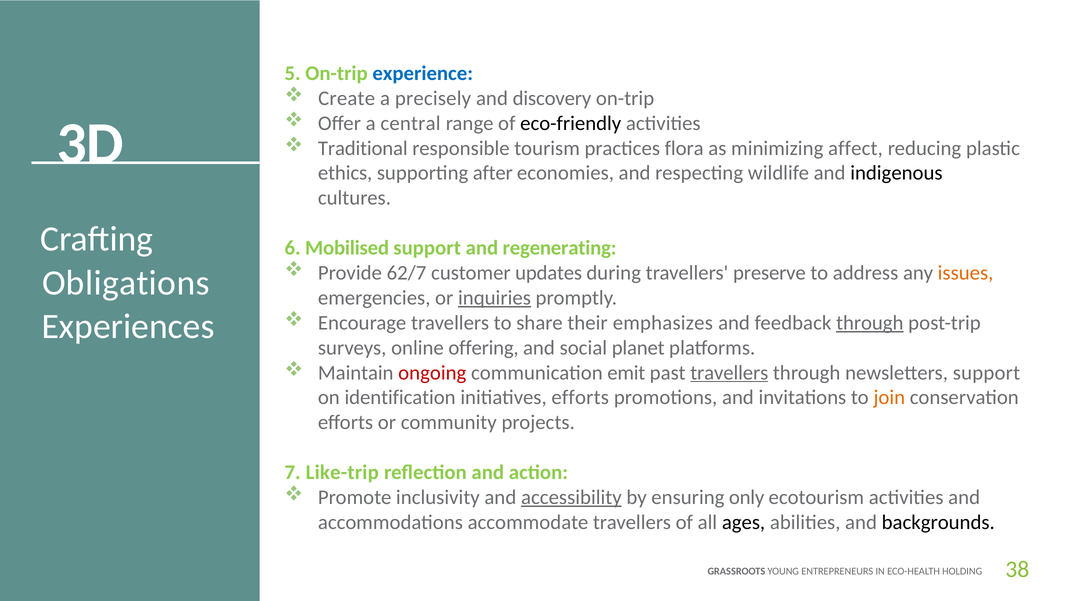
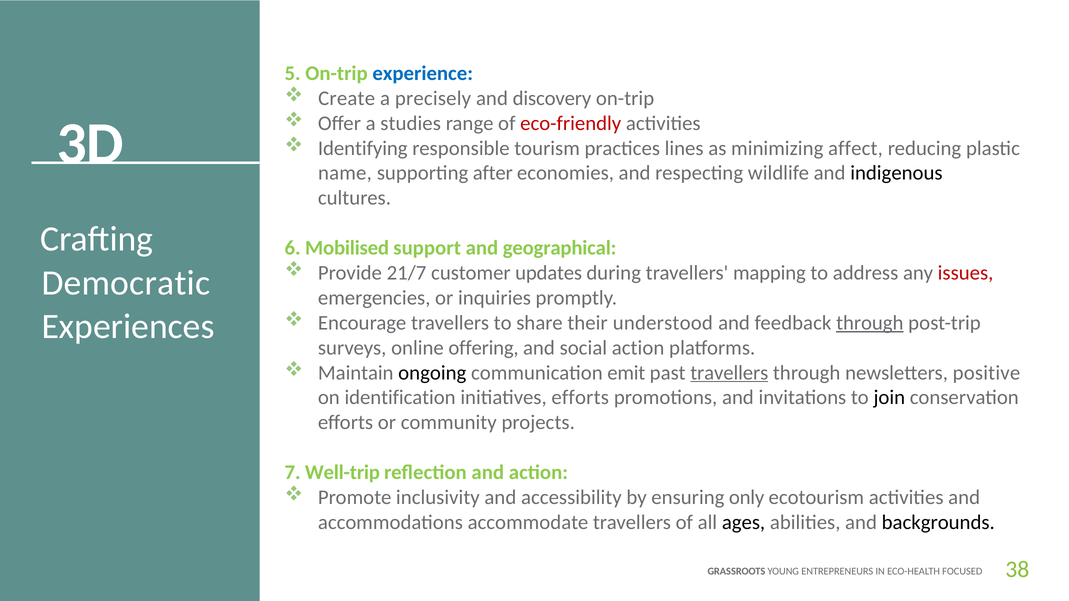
central: central -> studies
eco-friendly colour: black -> red
Traditional: Traditional -> Identifying
flora: flora -> lines
ethics: ethics -> name
regenerating: regenerating -> geographical
62/7: 62/7 -> 21/7
preserve: preserve -> mapping
issues colour: orange -> red
Obligations: Obligations -> Democratic
inquiries underline: present -> none
emphasizes: emphasizes -> understood
social planet: planet -> action
ongoing colour: red -> black
newsletters support: support -> positive
join colour: orange -> black
Like-trip: Like-trip -> Well-trip
accessibility underline: present -> none
HOLDING: HOLDING -> FOCUSED
